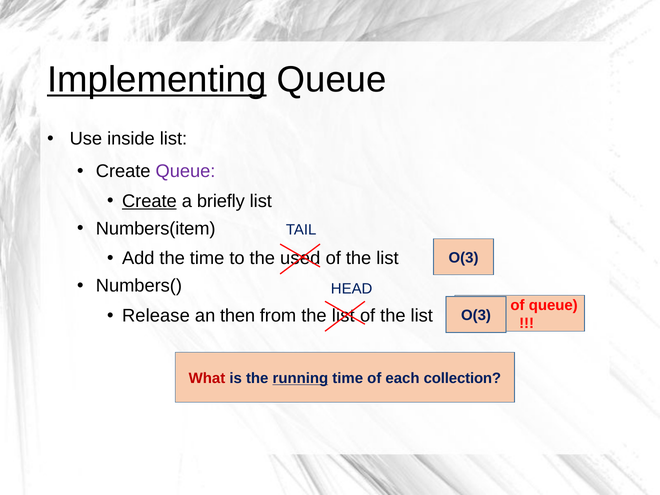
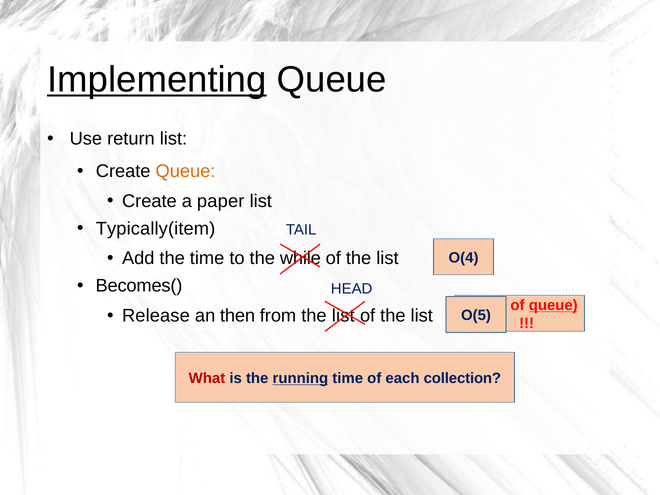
inside: inside -> return
Queue at (186, 171) colour: purple -> orange
Create at (149, 201) underline: present -> none
briefly: briefly -> paper
Numbers(item: Numbers(item -> Typically(item
used: used -> while
O(3 at (464, 258): O(3 -> O(4
Numbers(: Numbers( -> Becomes(
queue at (553, 305) underline: none -> present
O(3 at (476, 315): O(3 -> O(5
